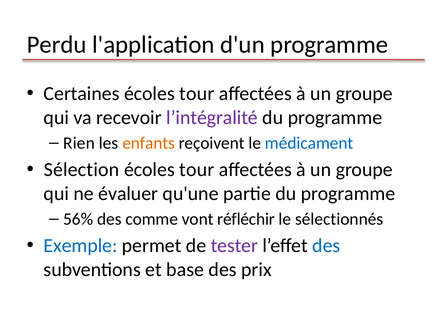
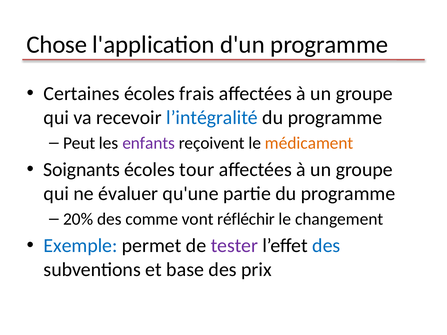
Perdu: Perdu -> Chose
Certaines écoles tour: tour -> frais
l’intégralité colour: purple -> blue
Rien: Rien -> Peut
enfants colour: orange -> purple
médicament colour: blue -> orange
Sélection: Sélection -> Soignants
56%: 56% -> 20%
sélectionnés: sélectionnés -> changement
